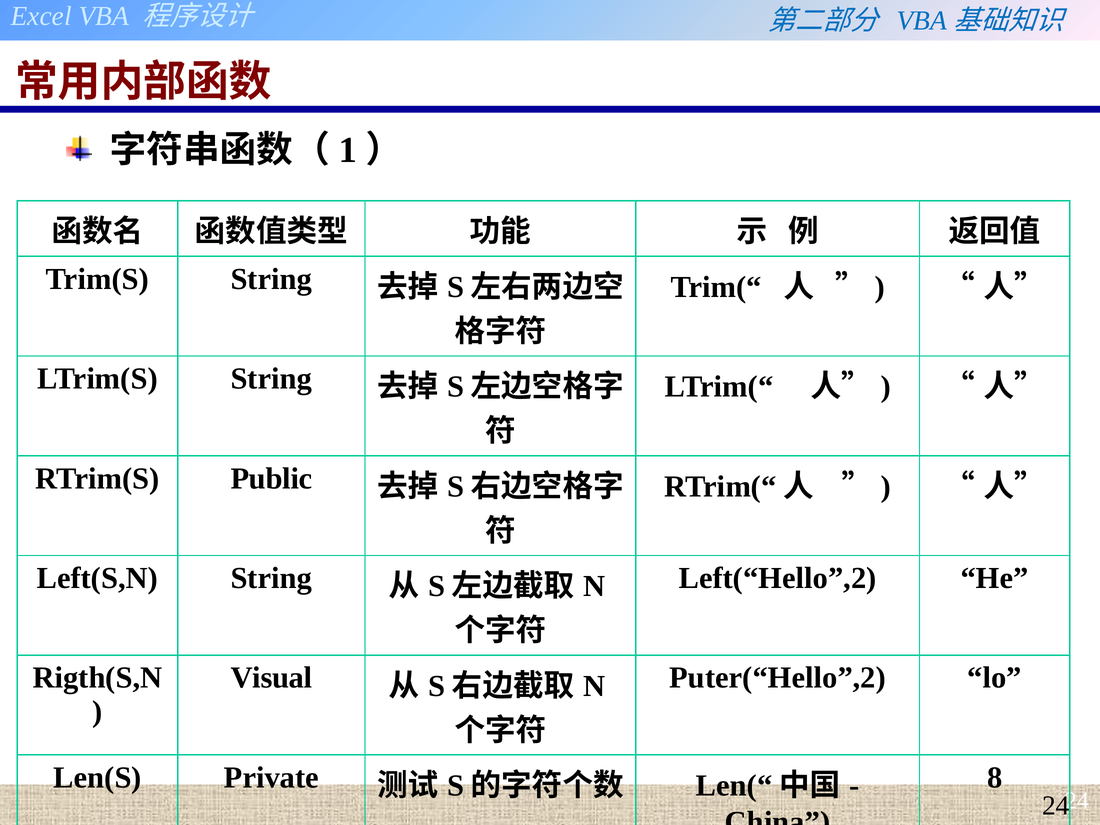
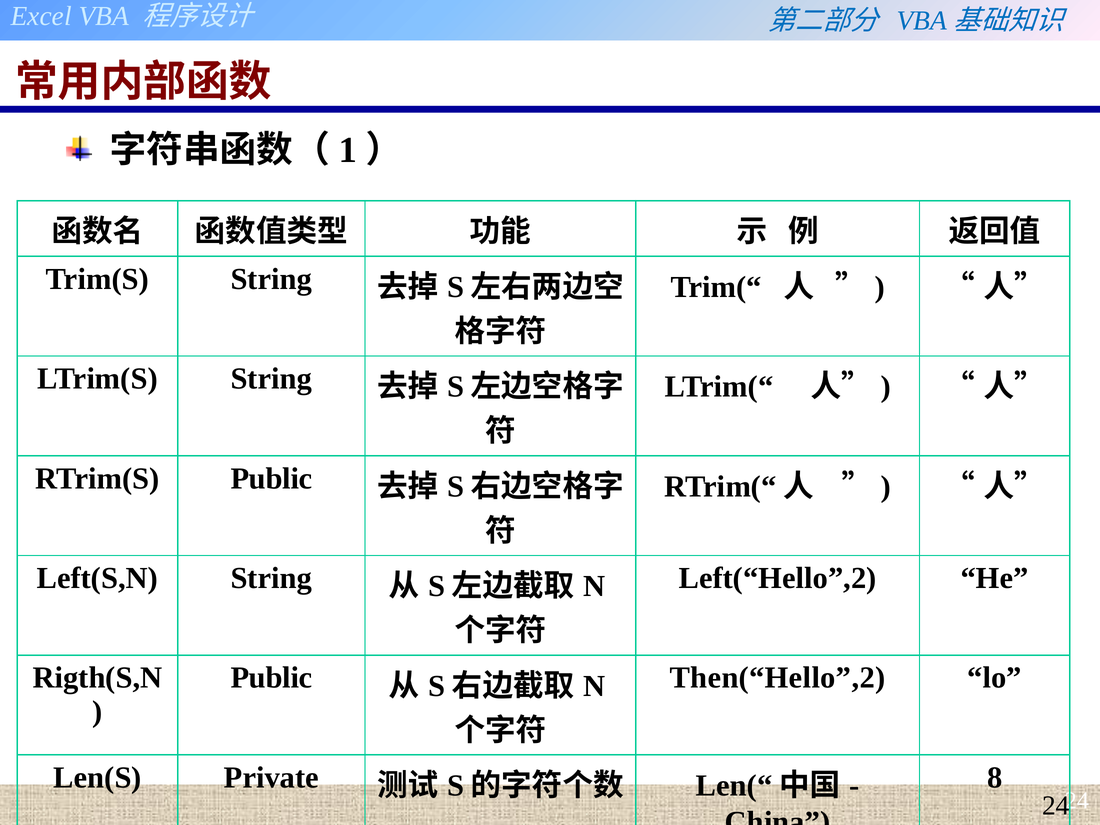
Visual at (271, 678): Visual -> Public
Puter(“Hello”,2: Puter(“Hello”,2 -> Then(“Hello”,2
